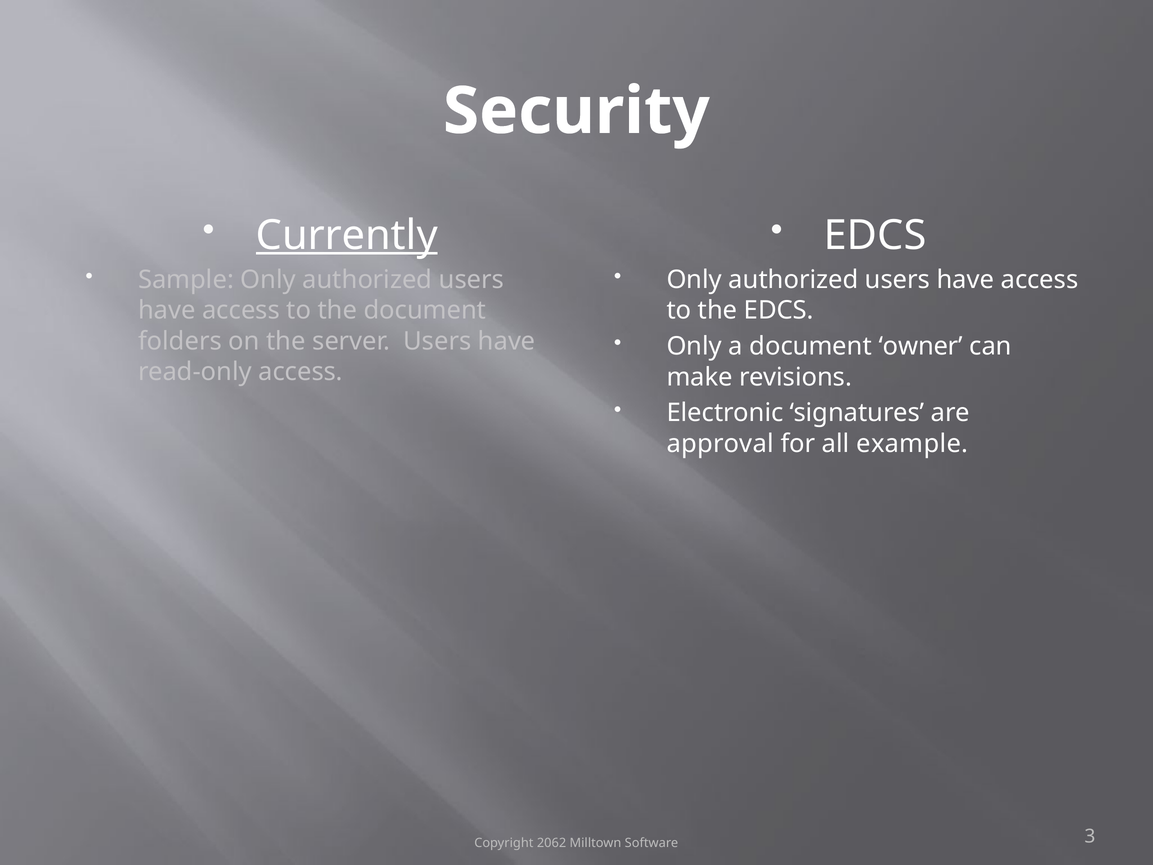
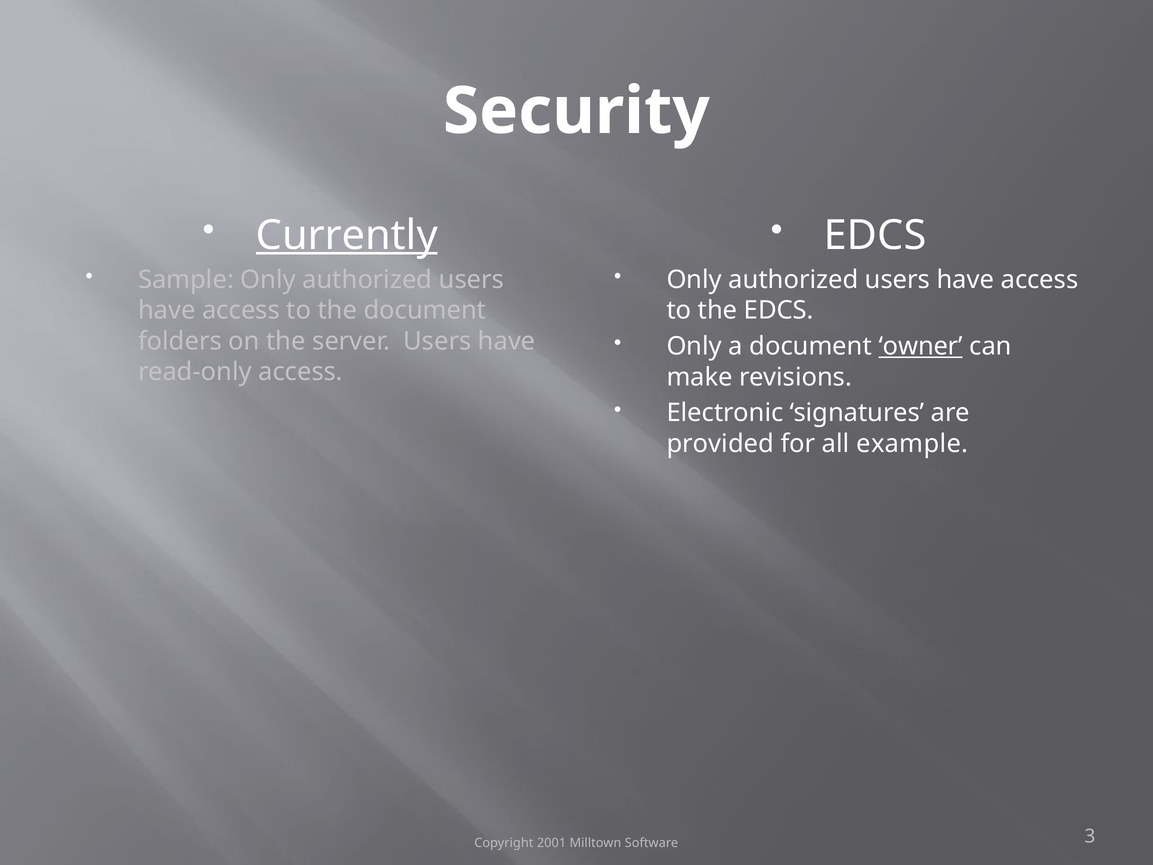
owner underline: none -> present
approval: approval -> provided
2062: 2062 -> 2001
